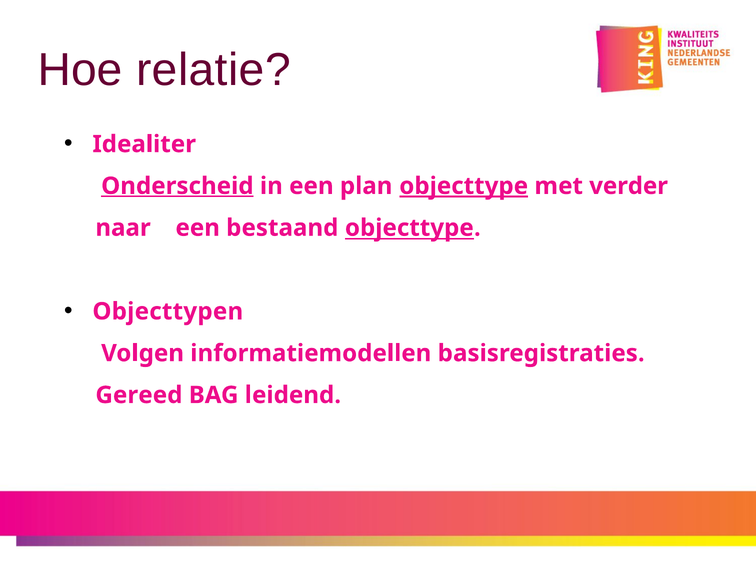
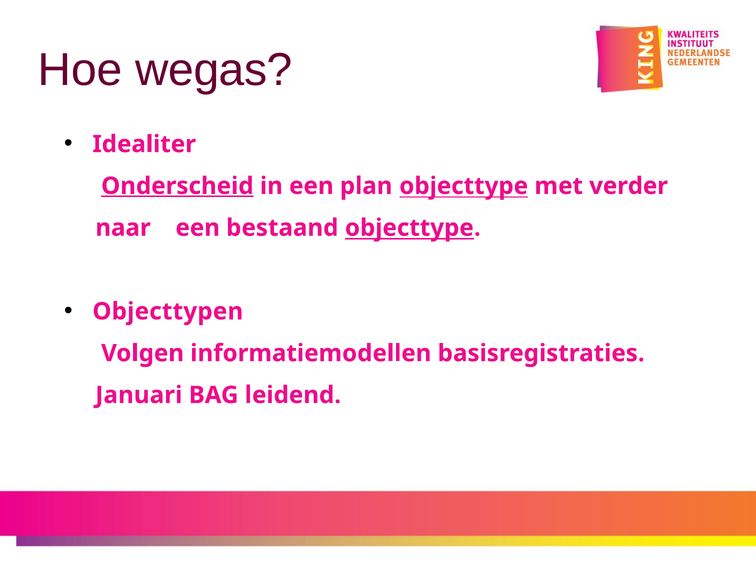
relatie: relatie -> wegas
objecttype at (464, 186) underline: present -> none
Gereed: Gereed -> Januari
